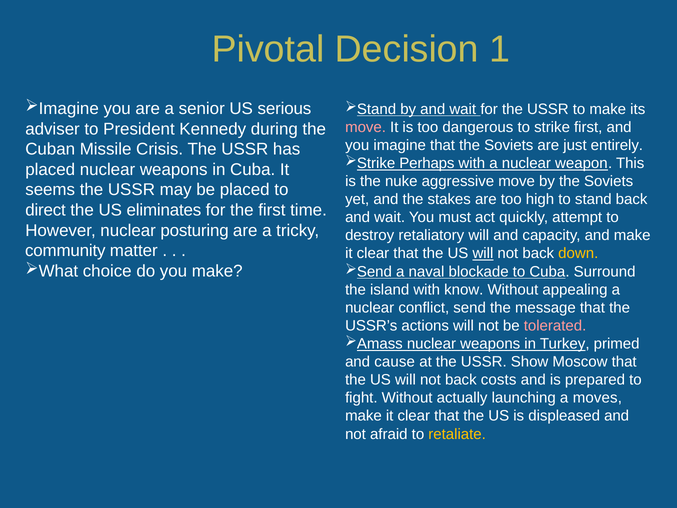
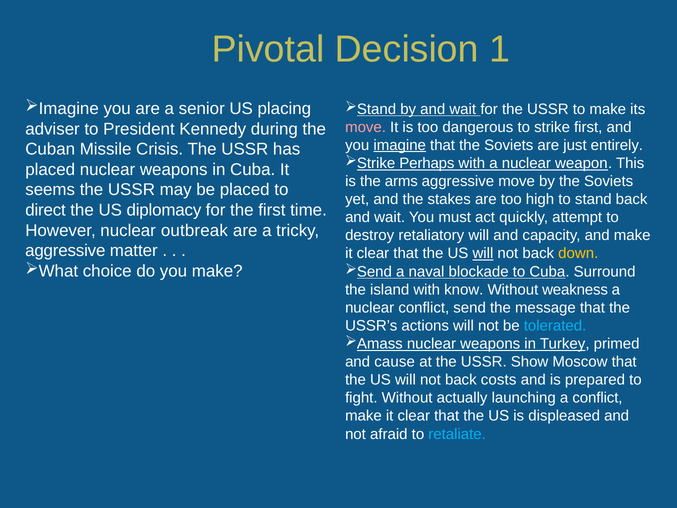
serious: serious -> placing
imagine underline: none -> present
nuke: nuke -> arms
eliminates: eliminates -> diplomacy
posturing: posturing -> outbreak
community at (65, 251): community -> aggressive
appealing: appealing -> weakness
tolerated colour: pink -> light blue
a moves: moves -> conflict
retaliate colour: yellow -> light blue
